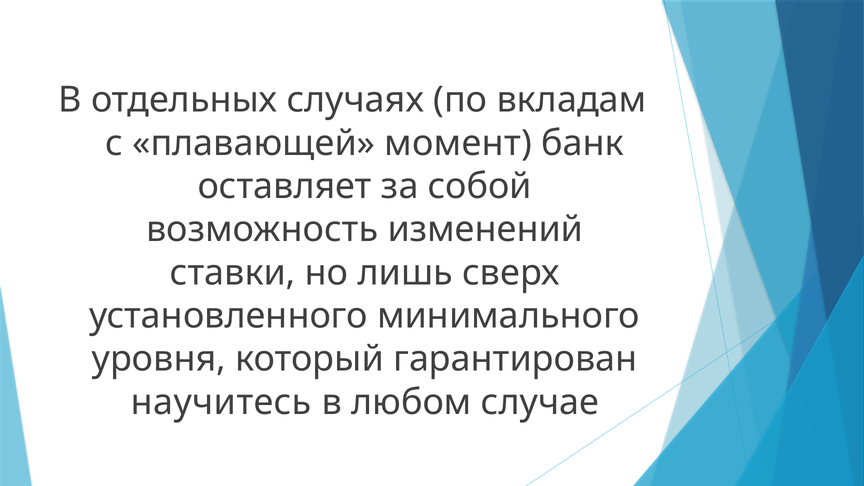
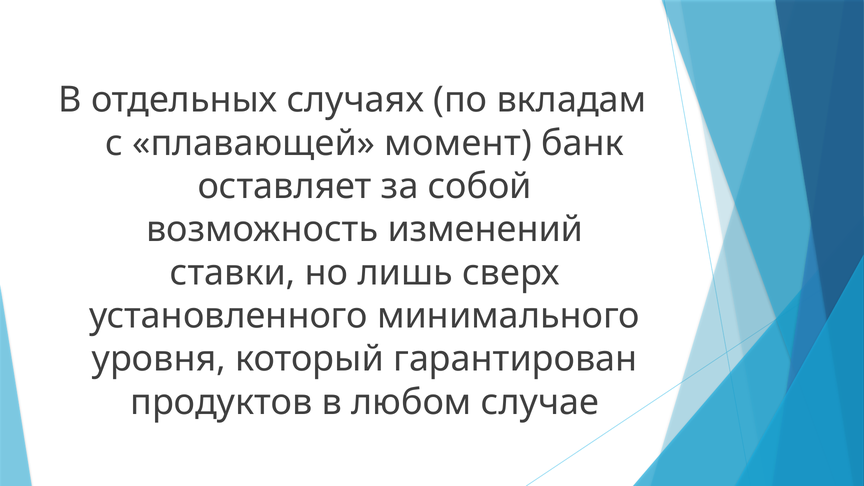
научитесь: научитесь -> продуктов
